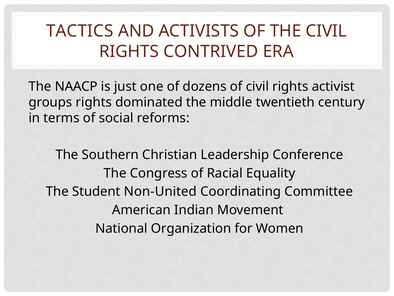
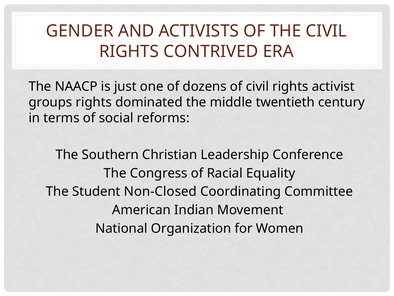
TACTICS: TACTICS -> GENDER
Non-United: Non-United -> Non-Closed
